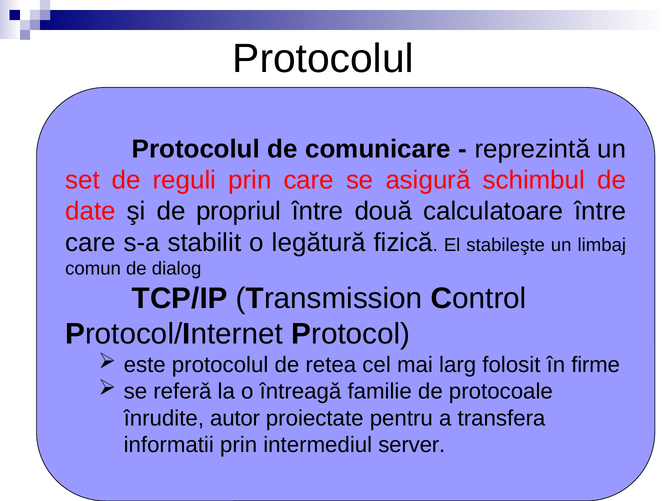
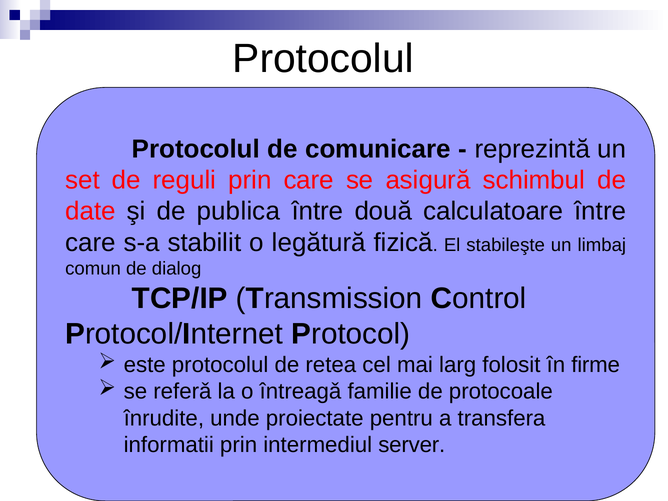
propriul: propriul -> publica
autor: autor -> unde
